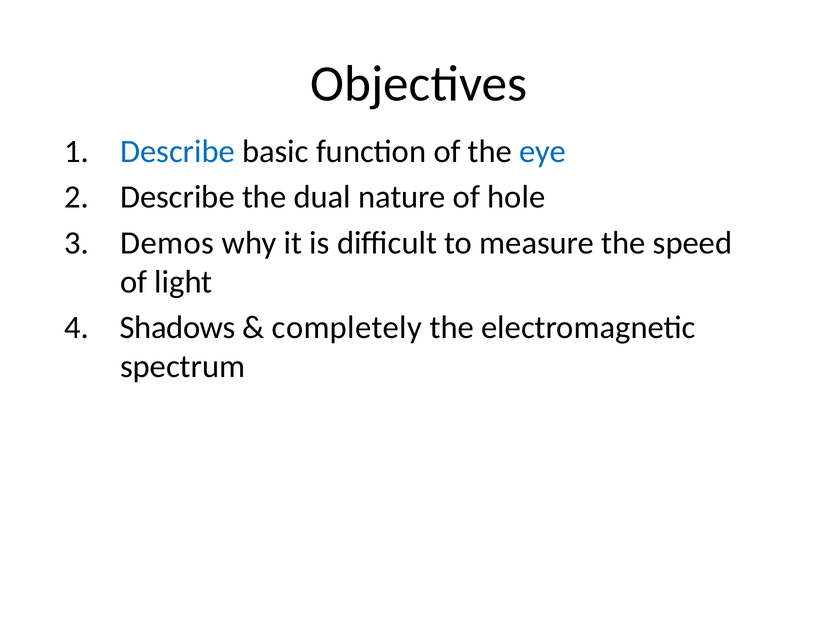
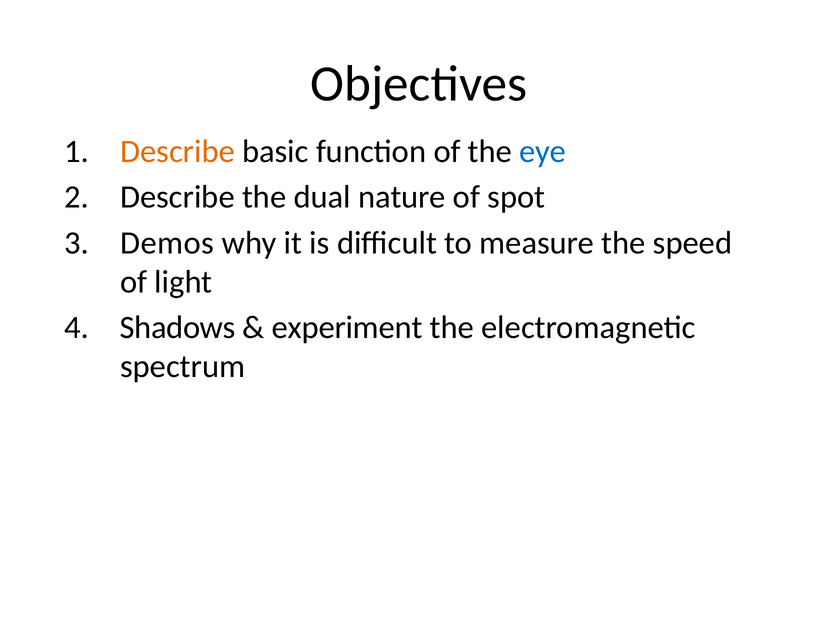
Describe at (177, 152) colour: blue -> orange
hole: hole -> spot
completely: completely -> experiment
